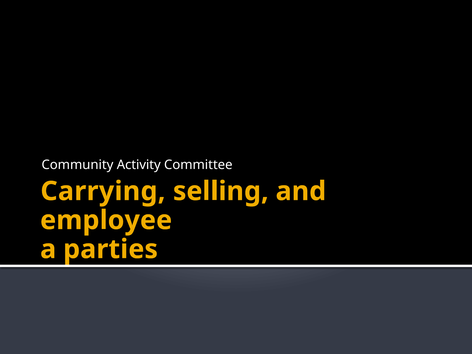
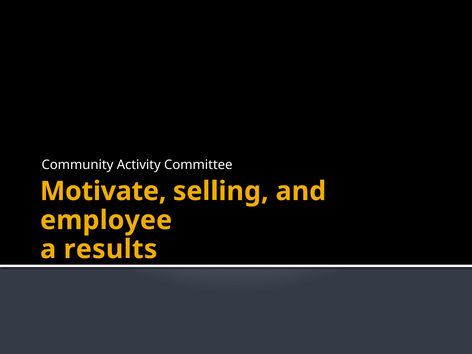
Carrying: Carrying -> Motivate
parties: parties -> results
